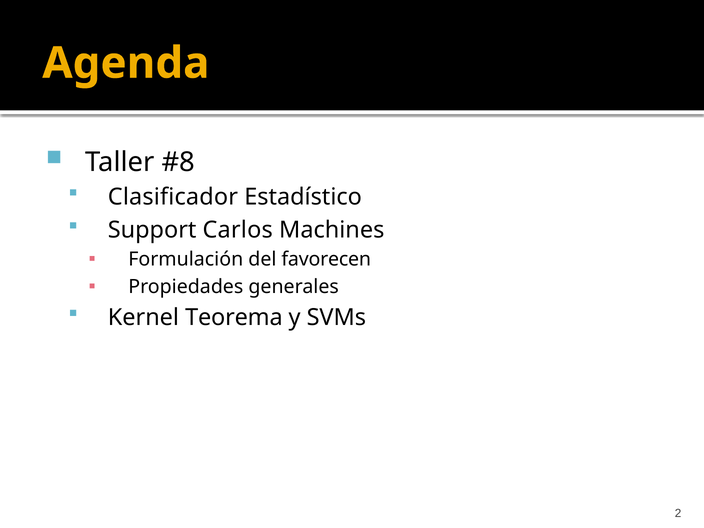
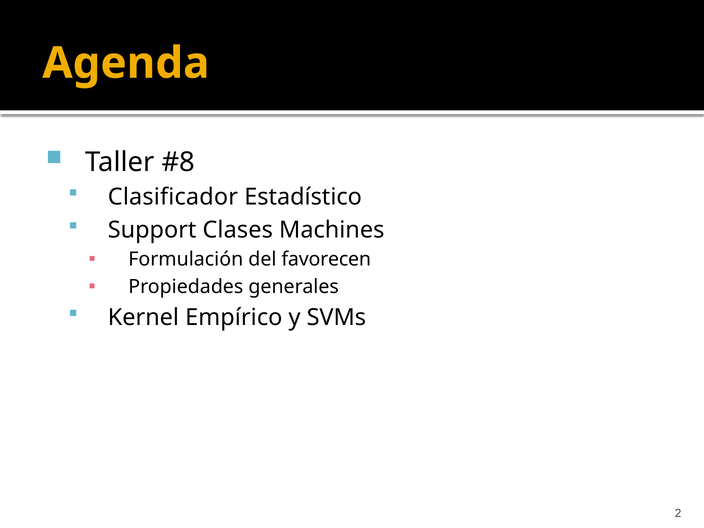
Carlos: Carlos -> Clases
Teorema: Teorema -> Empírico
